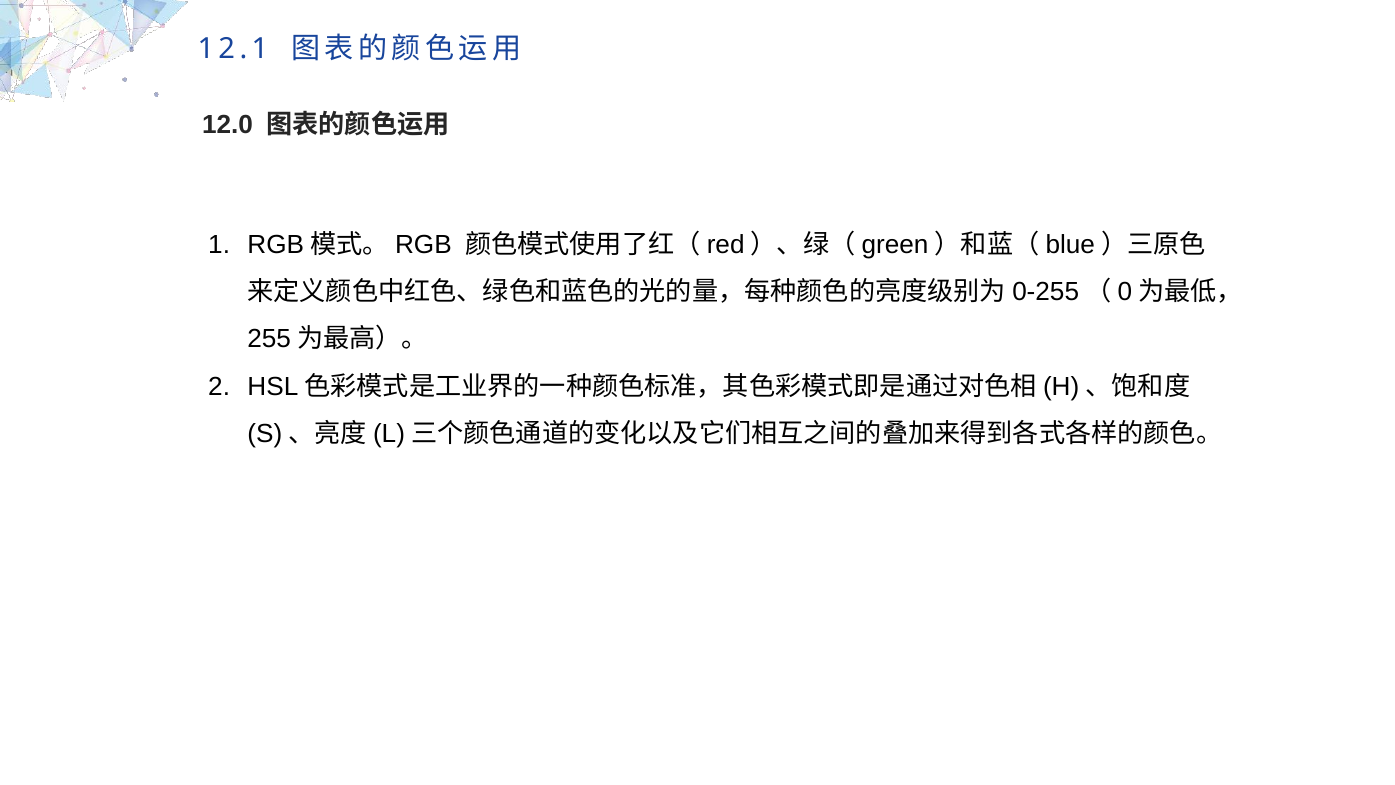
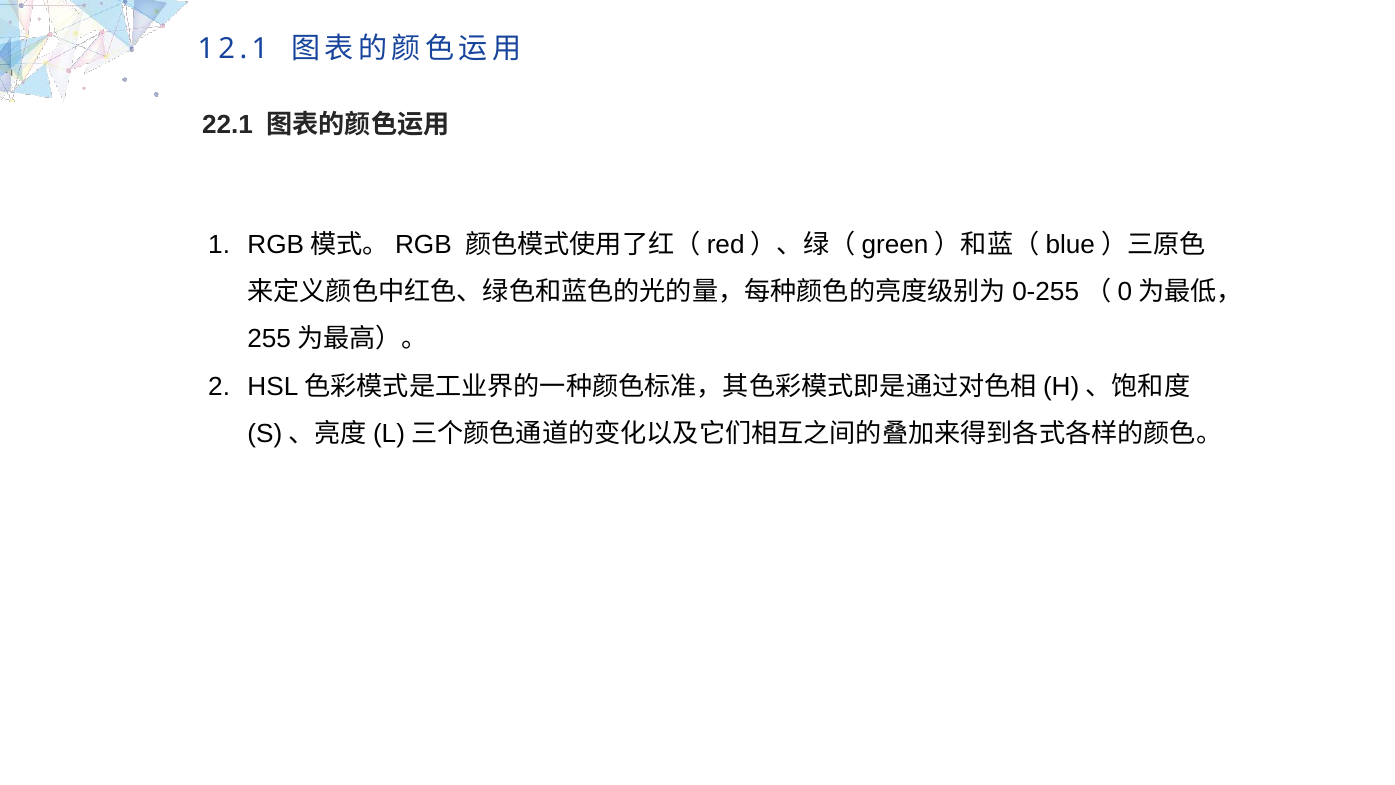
12.0: 12.0 -> 22.1
